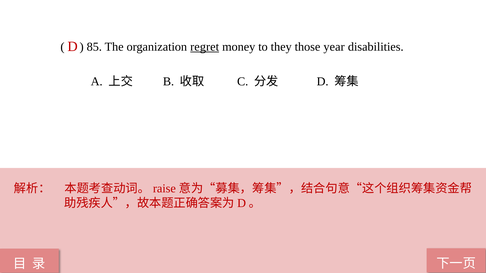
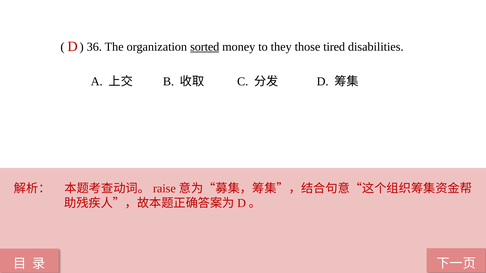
85: 85 -> 36
regret: regret -> sorted
year: year -> tired
